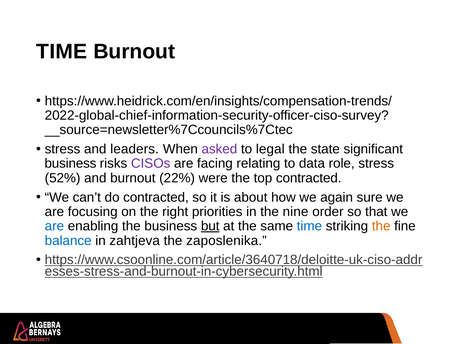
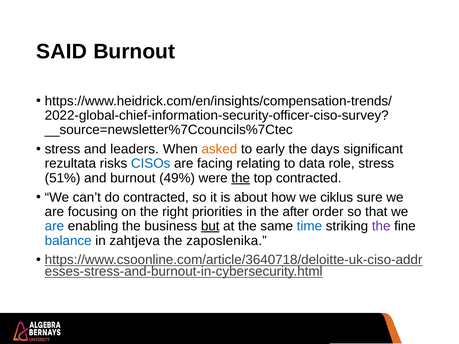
TIME at (62, 51): TIME -> SAID
asked colour: purple -> orange
legal: legal -> early
state: state -> days
business at (70, 164): business -> rezultata
CISOs colour: purple -> blue
52%: 52% -> 51%
22%: 22% -> 49%
the at (241, 178) underline: none -> present
again: again -> ciklus
nine: nine -> after
the at (381, 226) colour: orange -> purple
